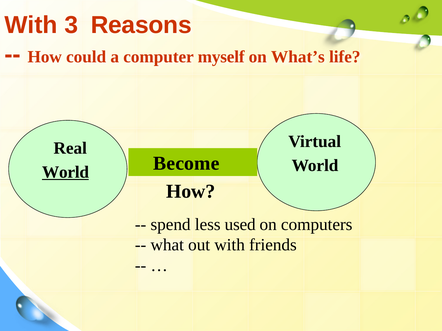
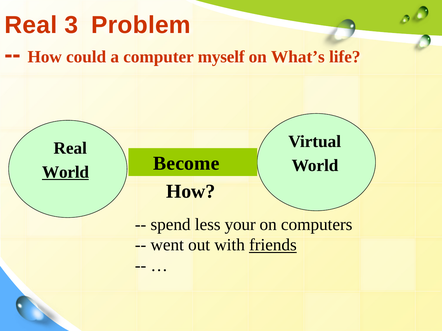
With at (31, 25): With -> Real
Reasons: Reasons -> Problem
used: used -> your
what: what -> went
friends underline: none -> present
